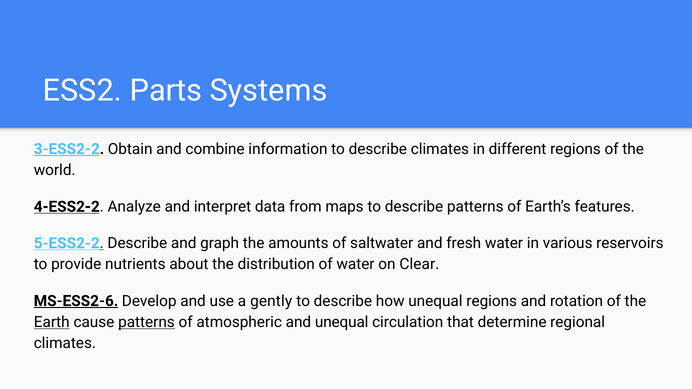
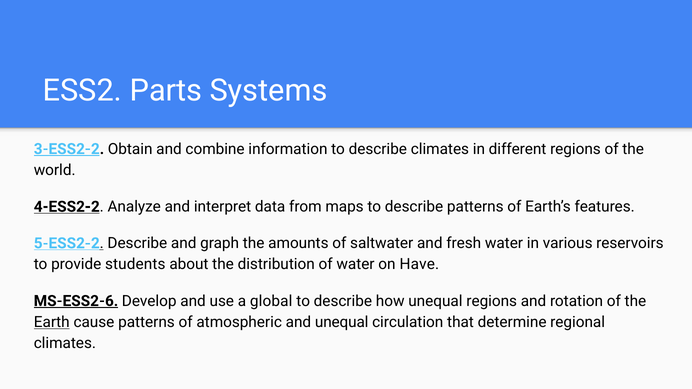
nutrients: nutrients -> students
Clear: Clear -> Have
gently: gently -> global
patterns at (146, 322) underline: present -> none
